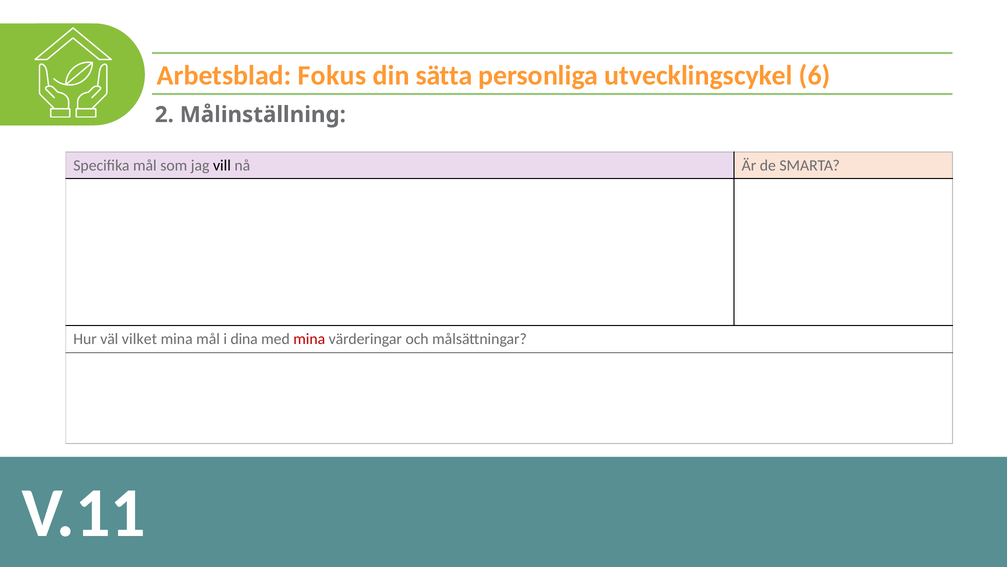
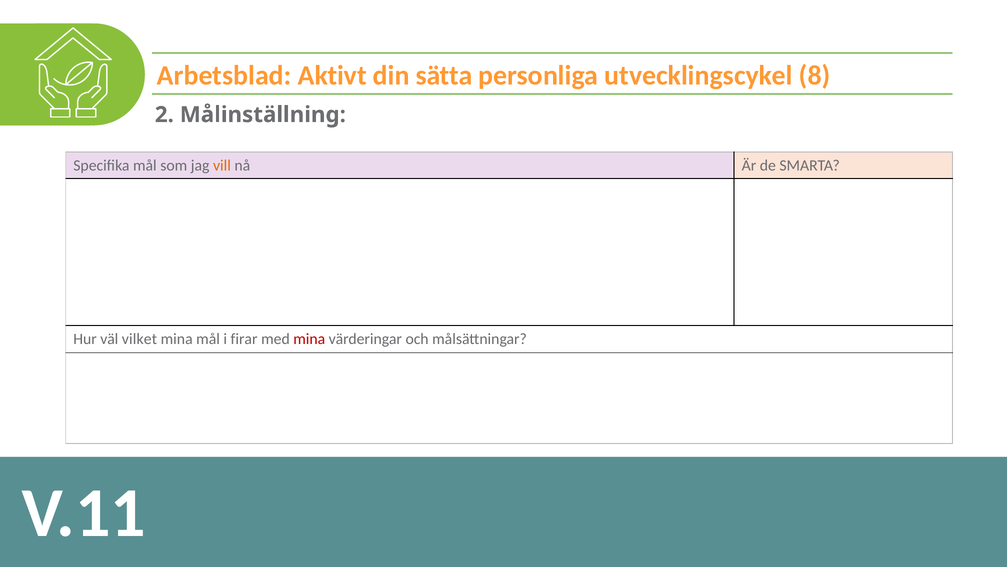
Fokus: Fokus -> Aktivt
6: 6 -> 8
vill colour: black -> orange
dina: dina -> firar
